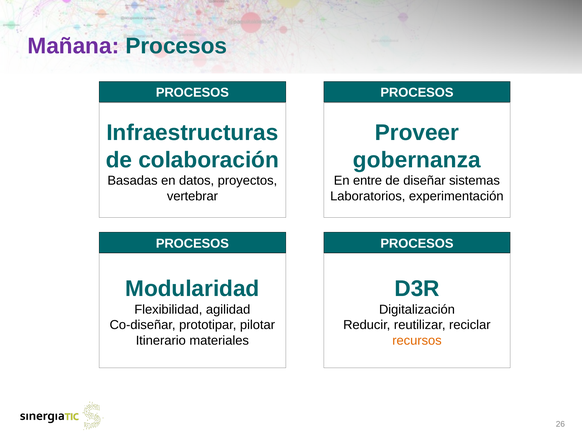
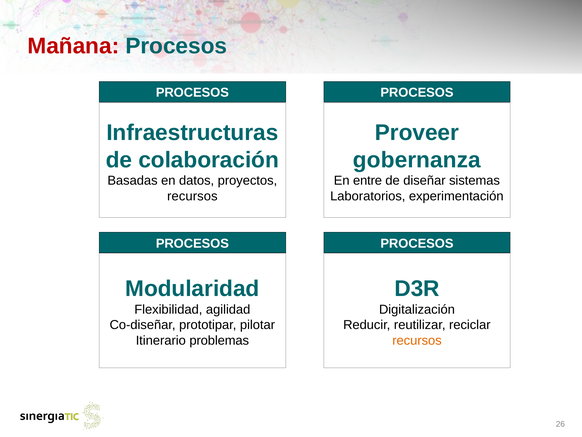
Mañana colour: purple -> red
vertebrar at (192, 196): vertebrar -> recursos
materiales: materiales -> problemas
